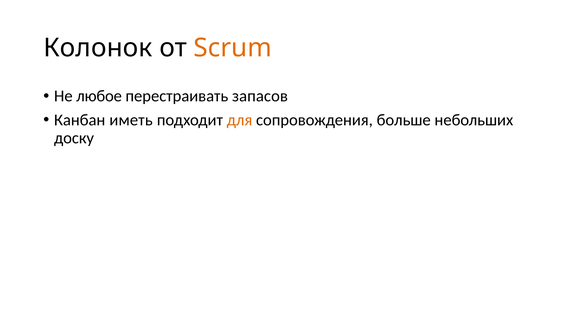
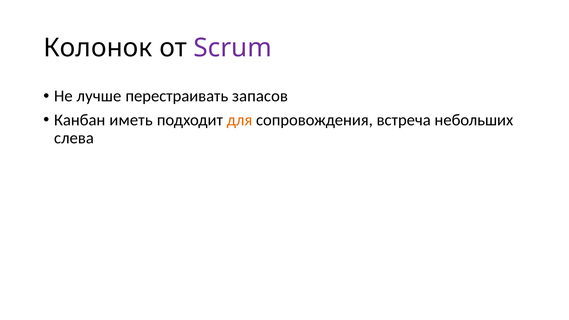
Scrum colour: orange -> purple
любое: любое -> лучше
больше: больше -> встреча
доску: доску -> слева
